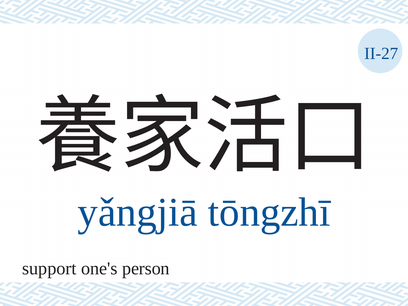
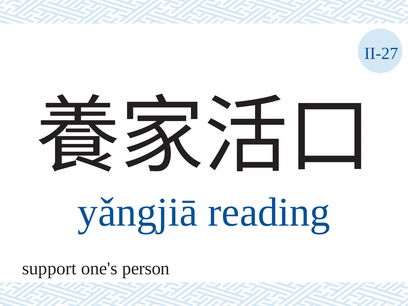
tōngzhī: tōngzhī -> reading
